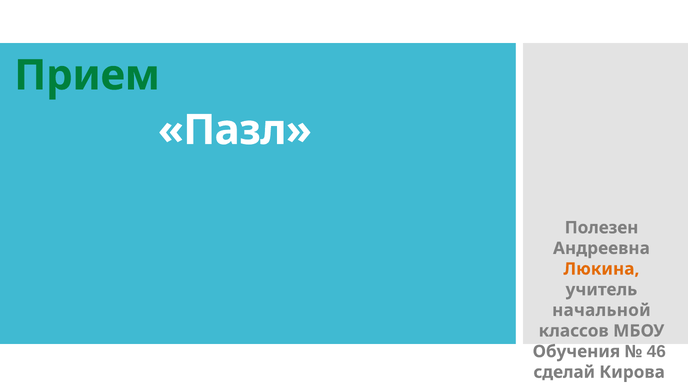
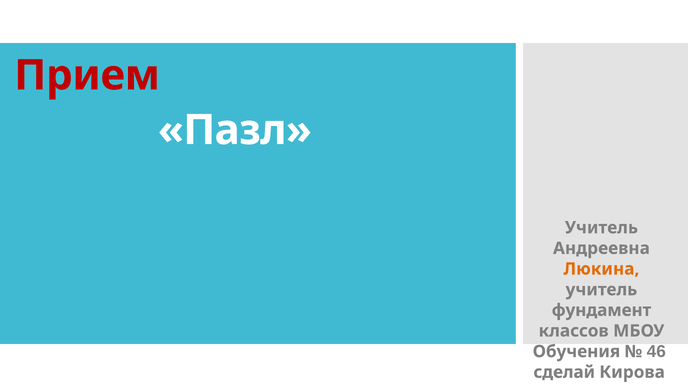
Прием colour: green -> red
Полезен at (602, 228): Полезен -> Учитель
начальной: начальной -> фундамент
